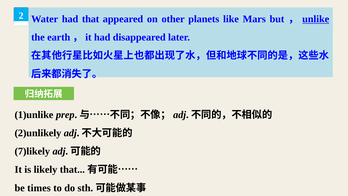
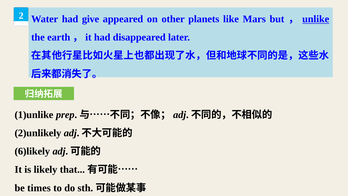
had that: that -> give
7)likely: 7)likely -> 6)likely
